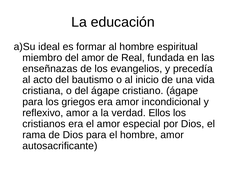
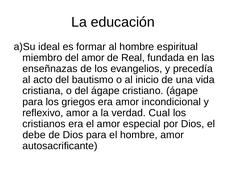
Ellos: Ellos -> Cual
rama: rama -> debe
